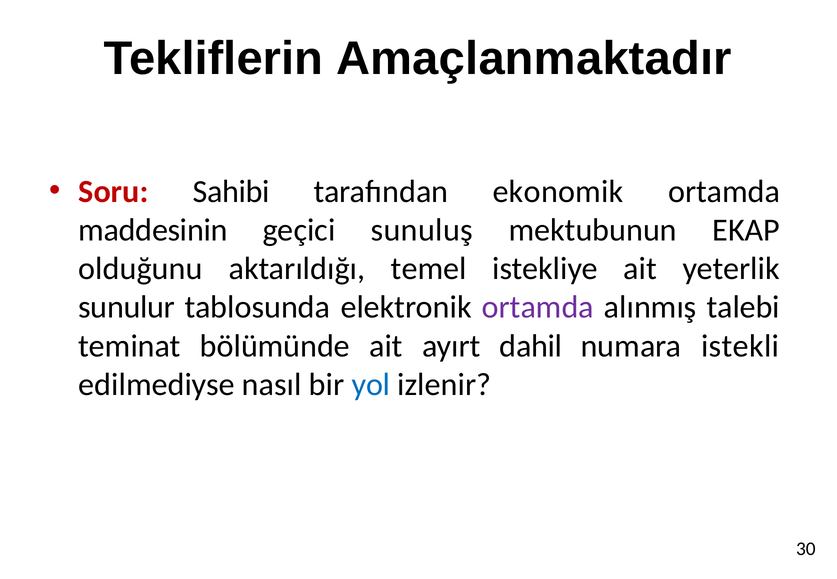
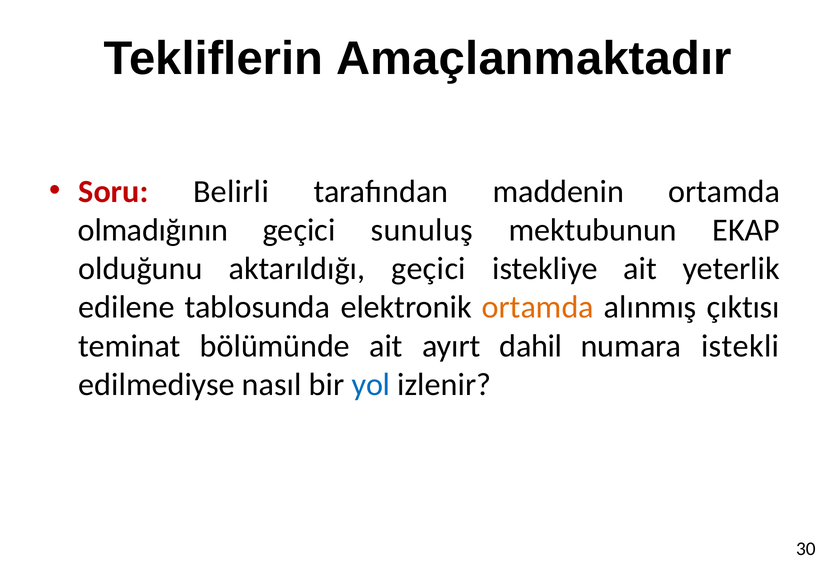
Sahibi: Sahibi -> Belirli
ekonomik: ekonomik -> maddenin
maddesinin: maddesinin -> olmadığının
aktarıldığı temel: temel -> geçici
sunulur: sunulur -> edilene
ortamda at (538, 308) colour: purple -> orange
talebi: talebi -> çıktısı
